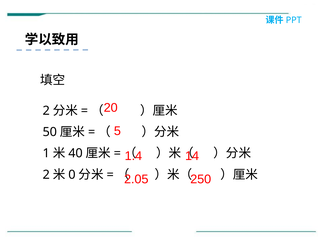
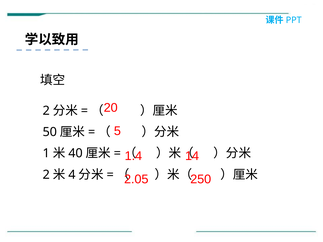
0: 0 -> 4
